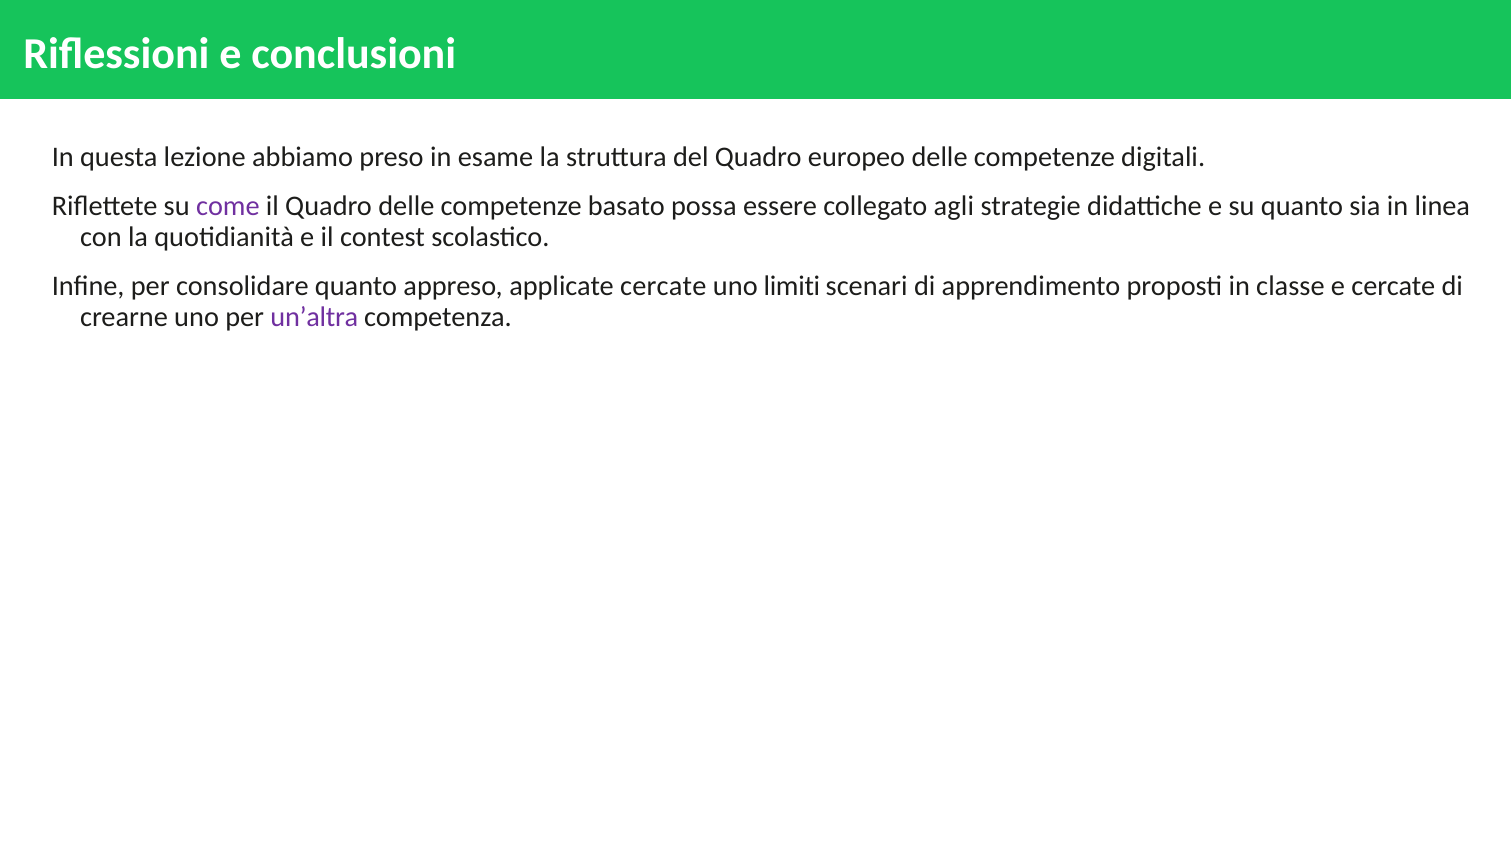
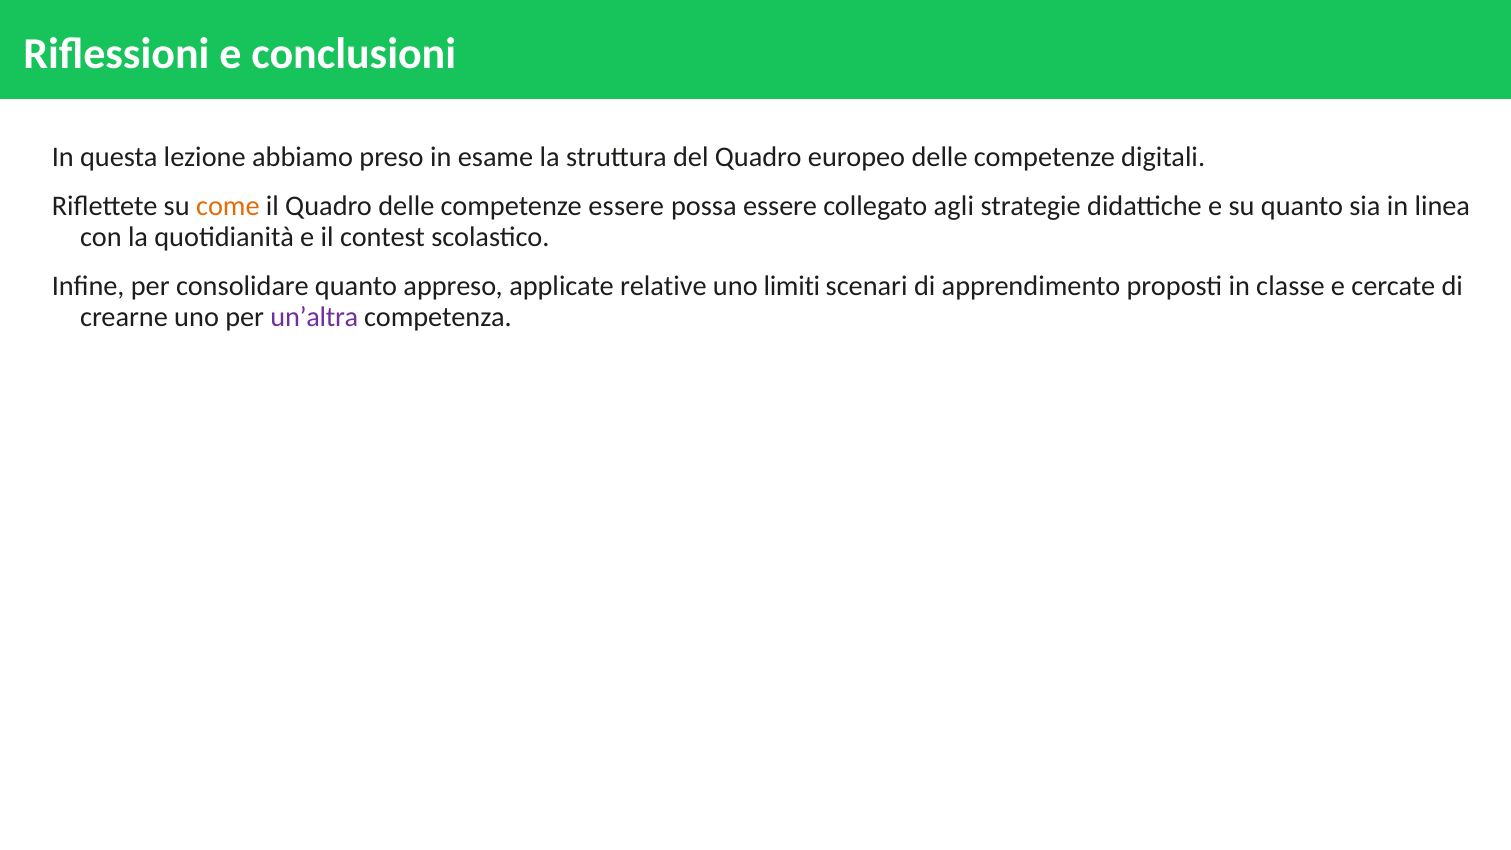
come colour: purple -> orange
competenze basato: basato -> essere
applicate cercate: cercate -> relative
